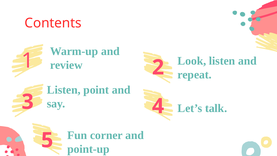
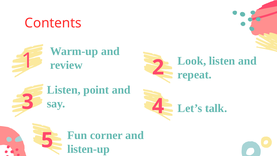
point-up: point-up -> listen-up
